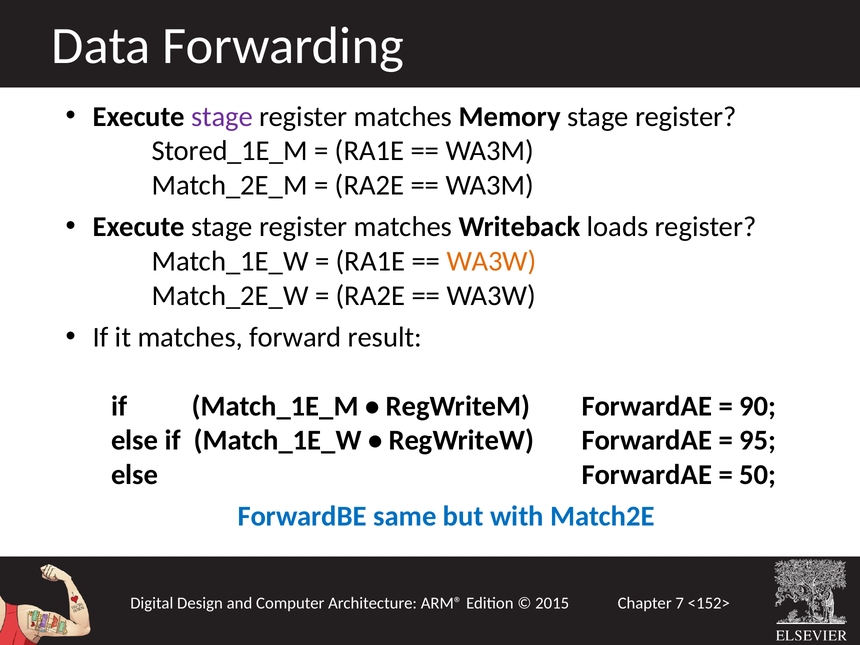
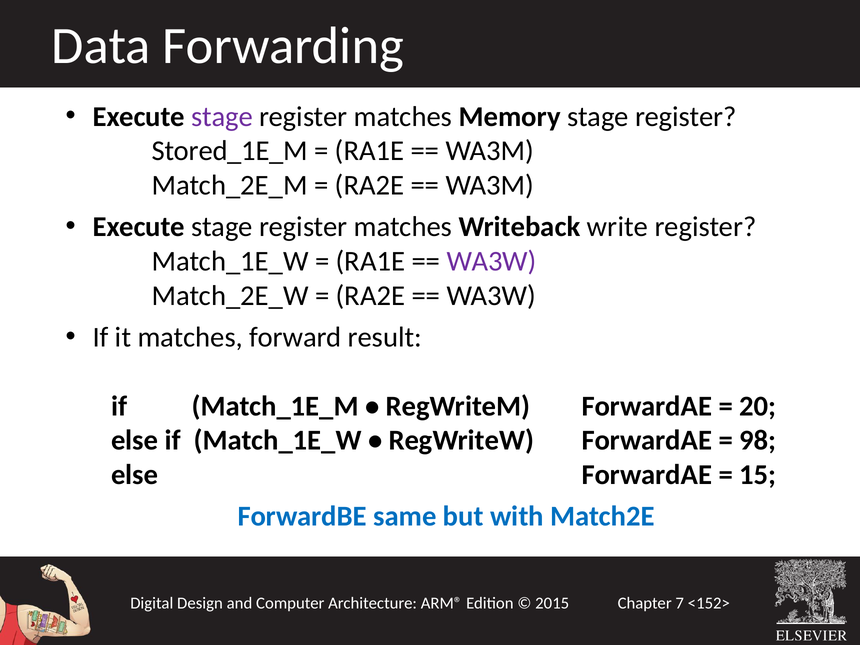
loads: loads -> write
WA3W at (491, 261) colour: orange -> purple
90: 90 -> 20
95: 95 -> 98
50: 50 -> 15
